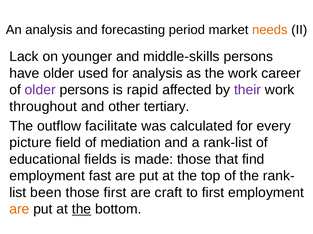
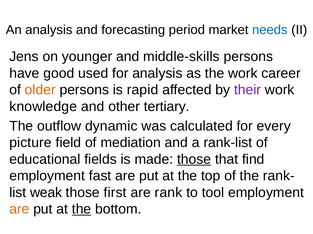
needs colour: orange -> blue
Lack: Lack -> Jens
have older: older -> good
older at (40, 90) colour: purple -> orange
throughout: throughout -> knowledge
facilitate: facilitate -> dynamic
those at (194, 160) underline: none -> present
been: been -> weak
craft: craft -> rank
to first: first -> tool
